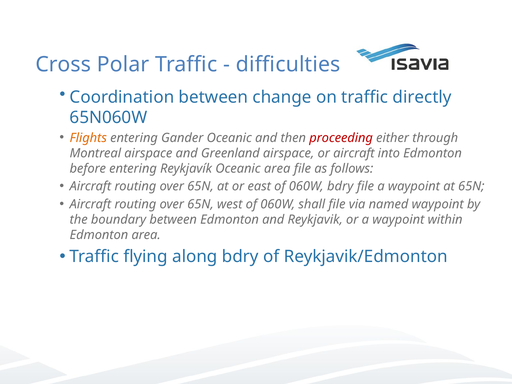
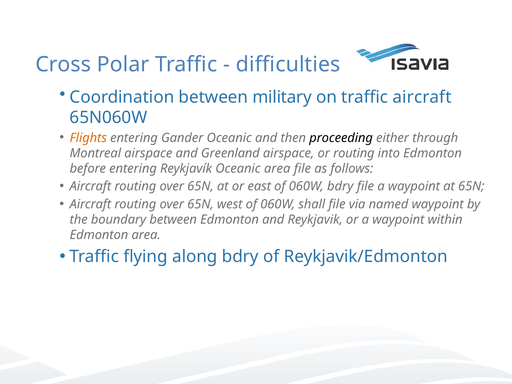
change: change -> military
traffic directly: directly -> aircraft
proceeding colour: red -> black
or aircraft: aircraft -> routing
